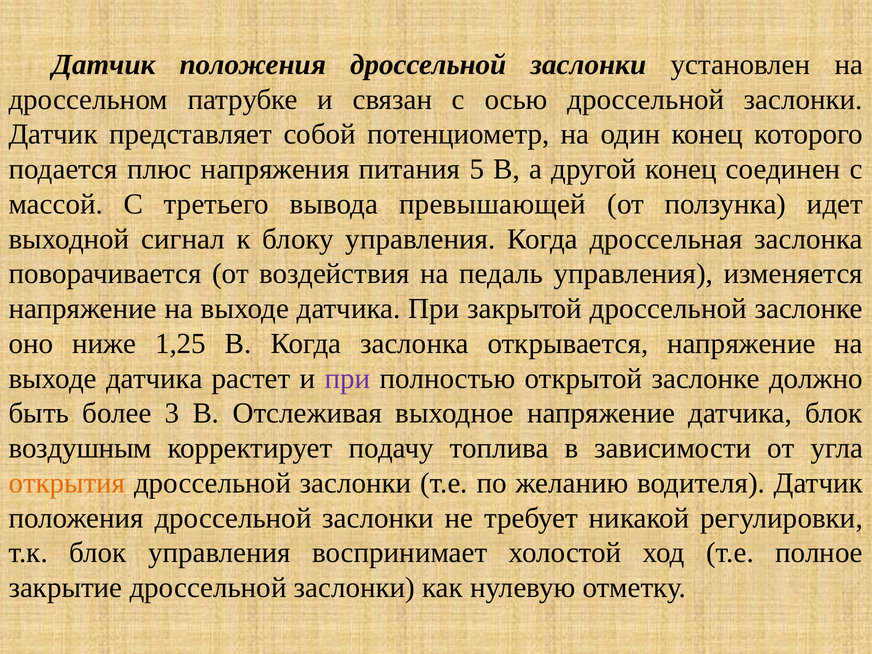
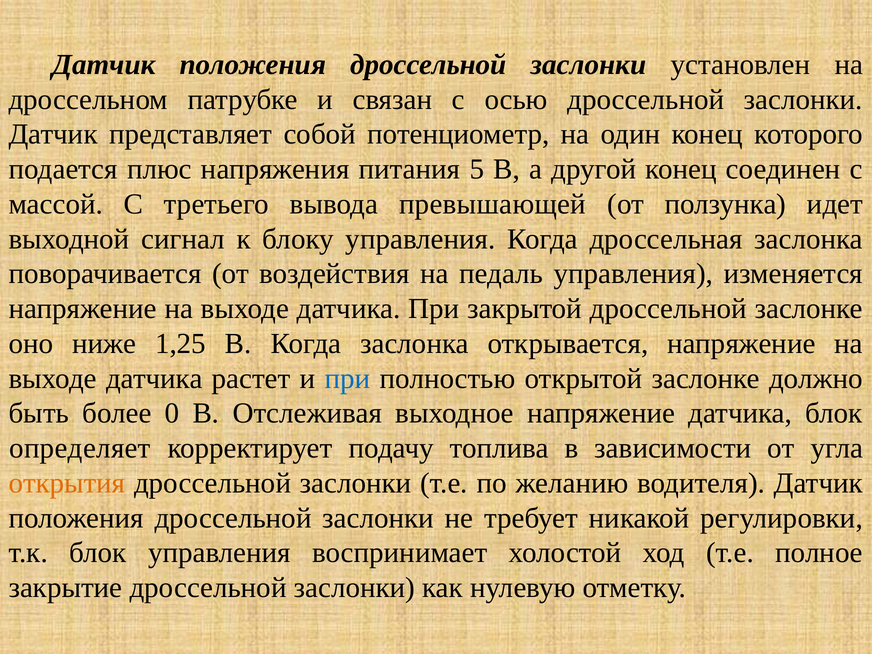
при at (348, 378) colour: purple -> blue
3: 3 -> 0
воздушным: воздушным -> определяет
